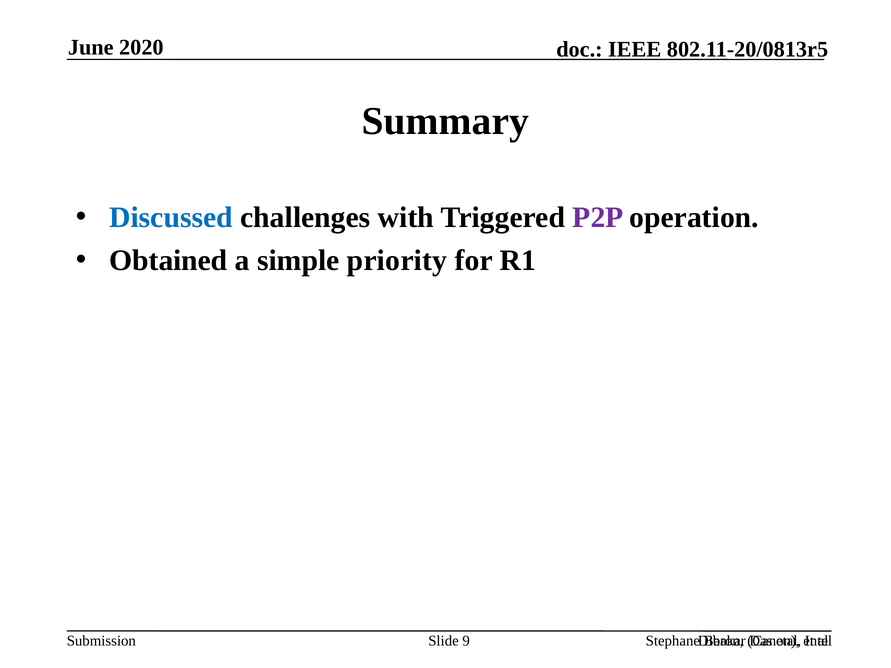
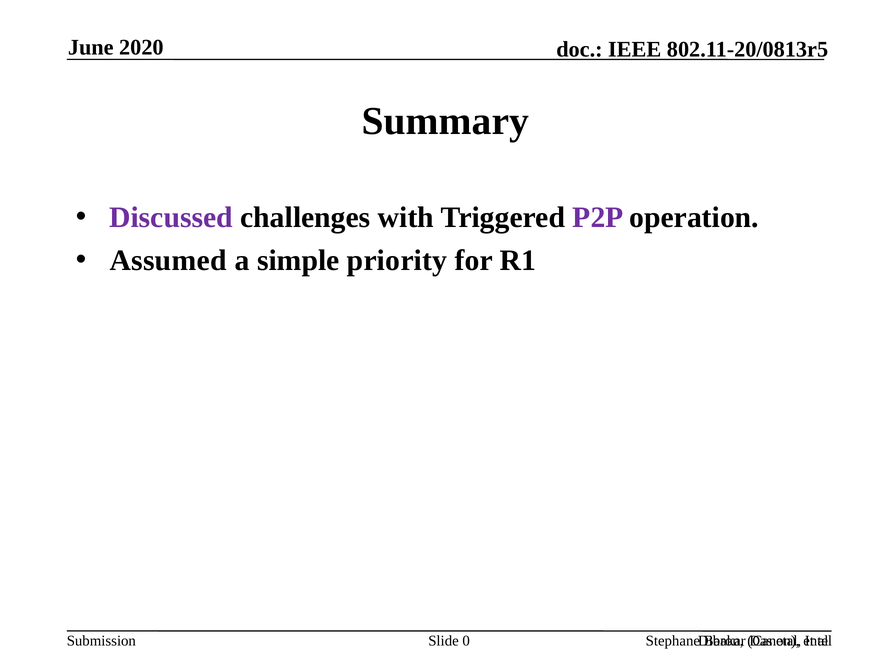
Discussed colour: blue -> purple
Obtained: Obtained -> Assumed
9: 9 -> 0
